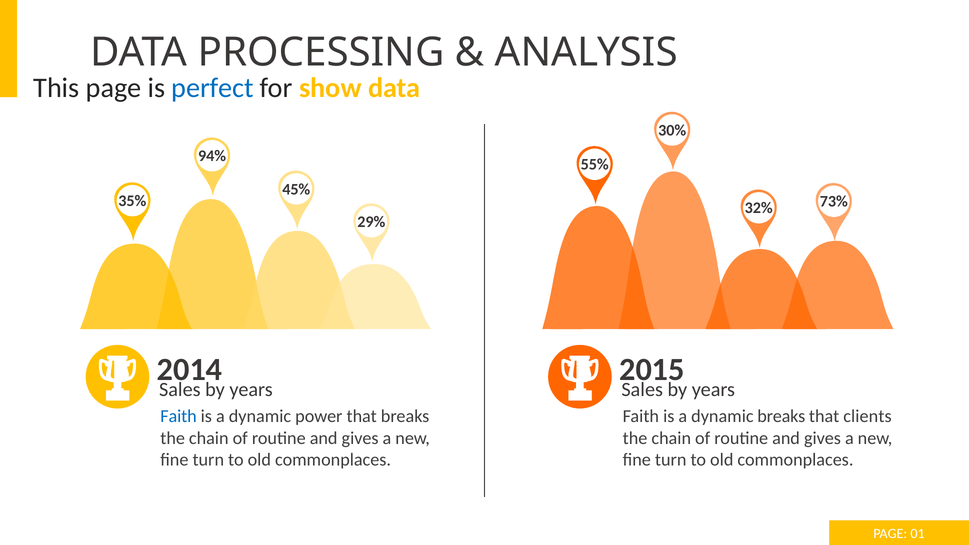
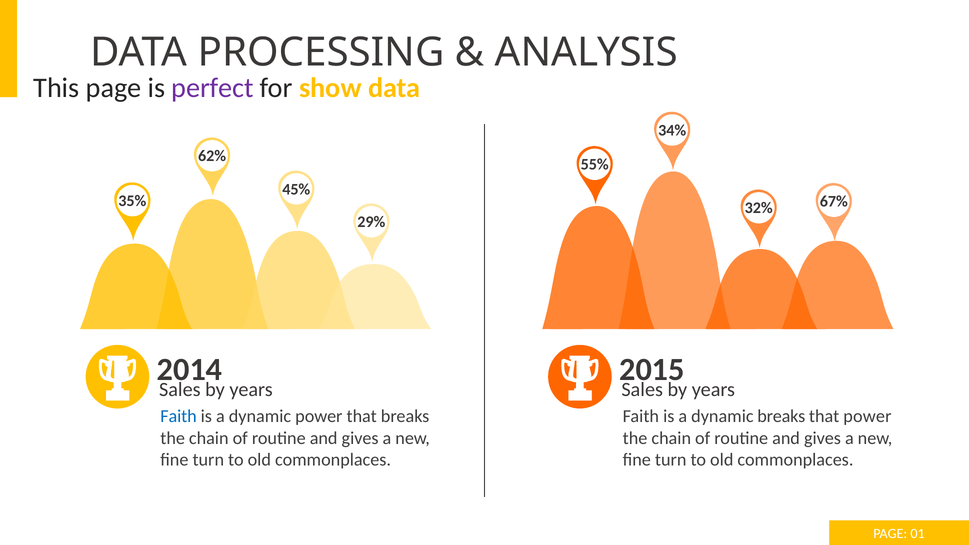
perfect colour: blue -> purple
30%: 30% -> 34%
94%: 94% -> 62%
73%: 73% -> 67%
that clients: clients -> power
